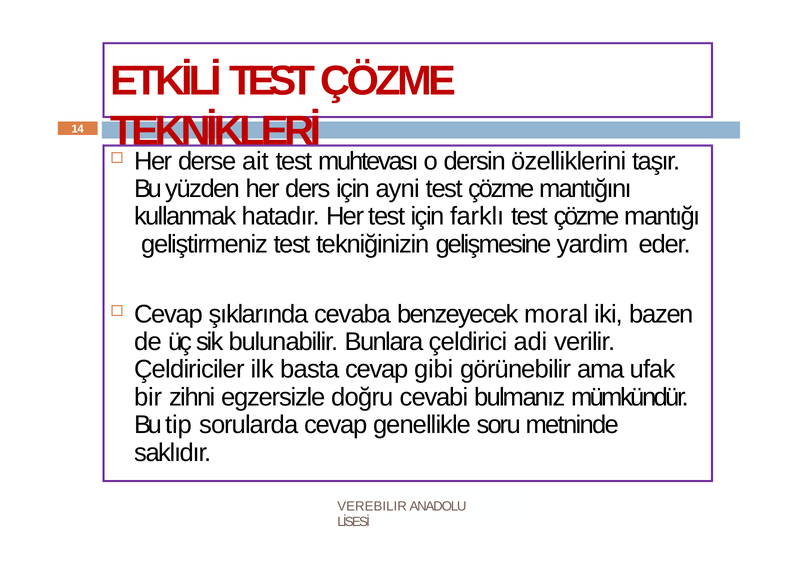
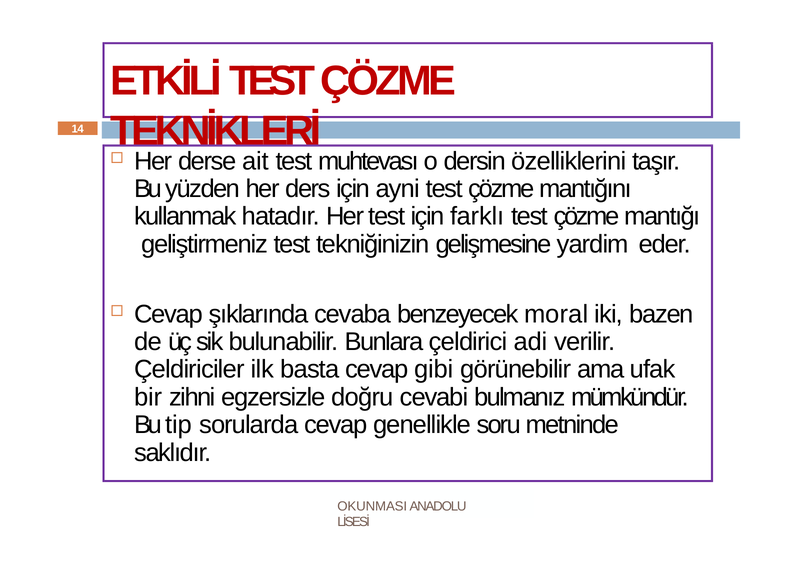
VEREBILIR: VEREBILIR -> OKUNMASI
